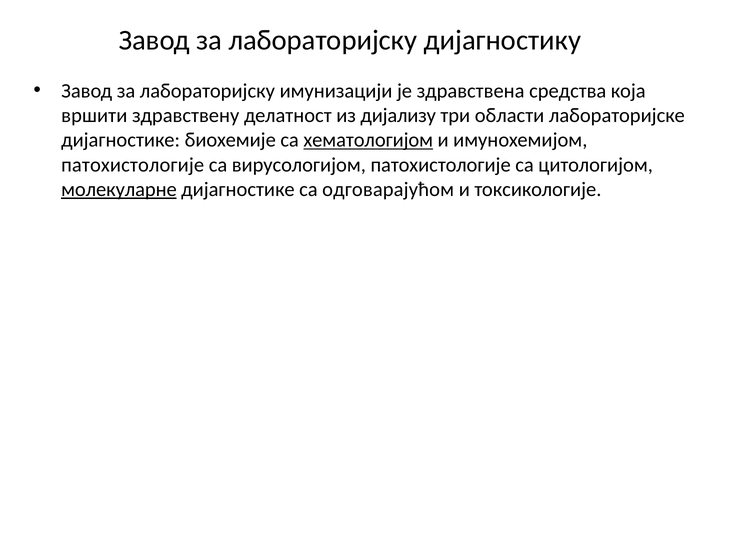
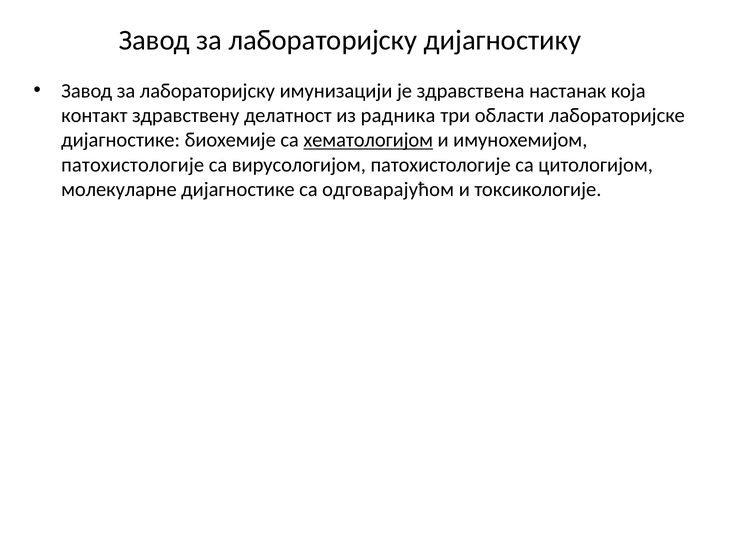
средства: средства -> настанак
вршити: вршити -> контакт
дијализу: дијализу -> радника
молекуларне underline: present -> none
